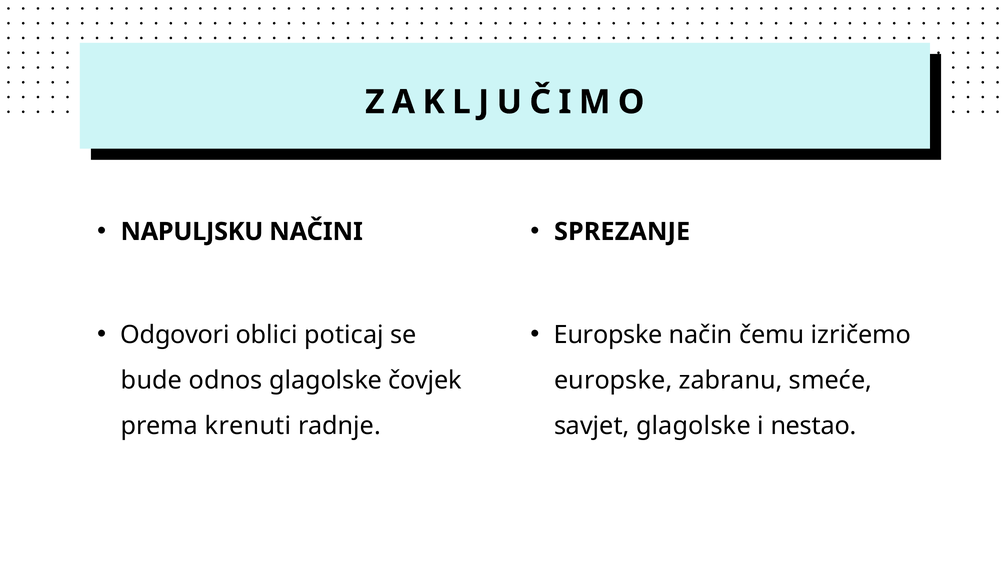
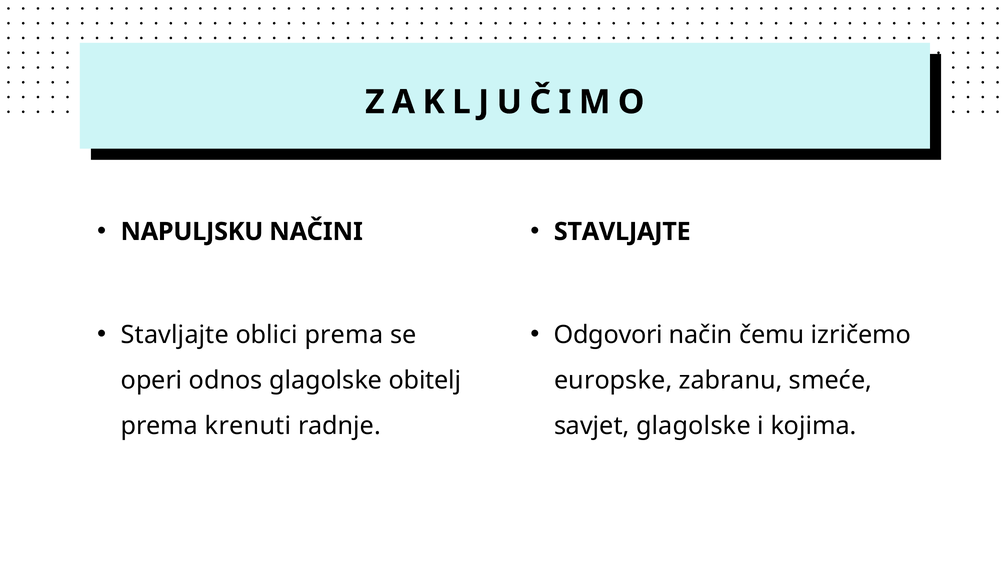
SPREZANJE at (622, 232): SPREZANJE -> STAVLJAJTE
Odgovori at (175, 335): Odgovori -> Stavljajte
oblici poticaj: poticaj -> prema
Europske at (608, 335): Europske -> Odgovori
bude: bude -> operi
čovjek: čovjek -> obitelj
nestao: nestao -> kojima
